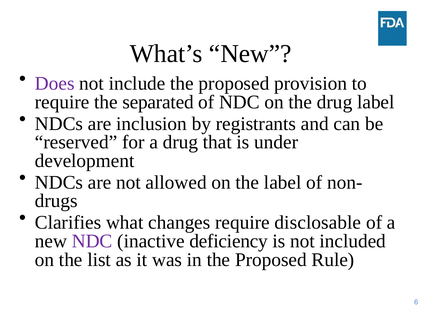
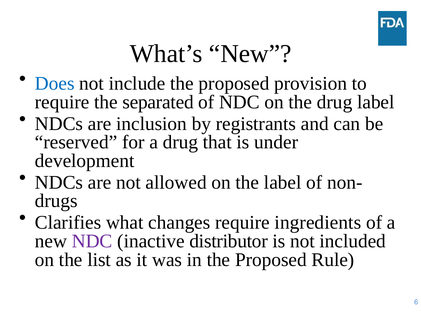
Does colour: purple -> blue
disclosable: disclosable -> ingredients
deficiency: deficiency -> distributor
